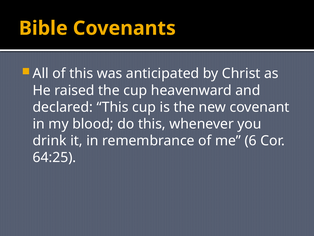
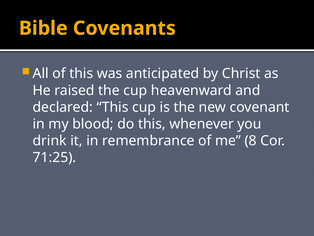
6: 6 -> 8
64:25: 64:25 -> 71:25
